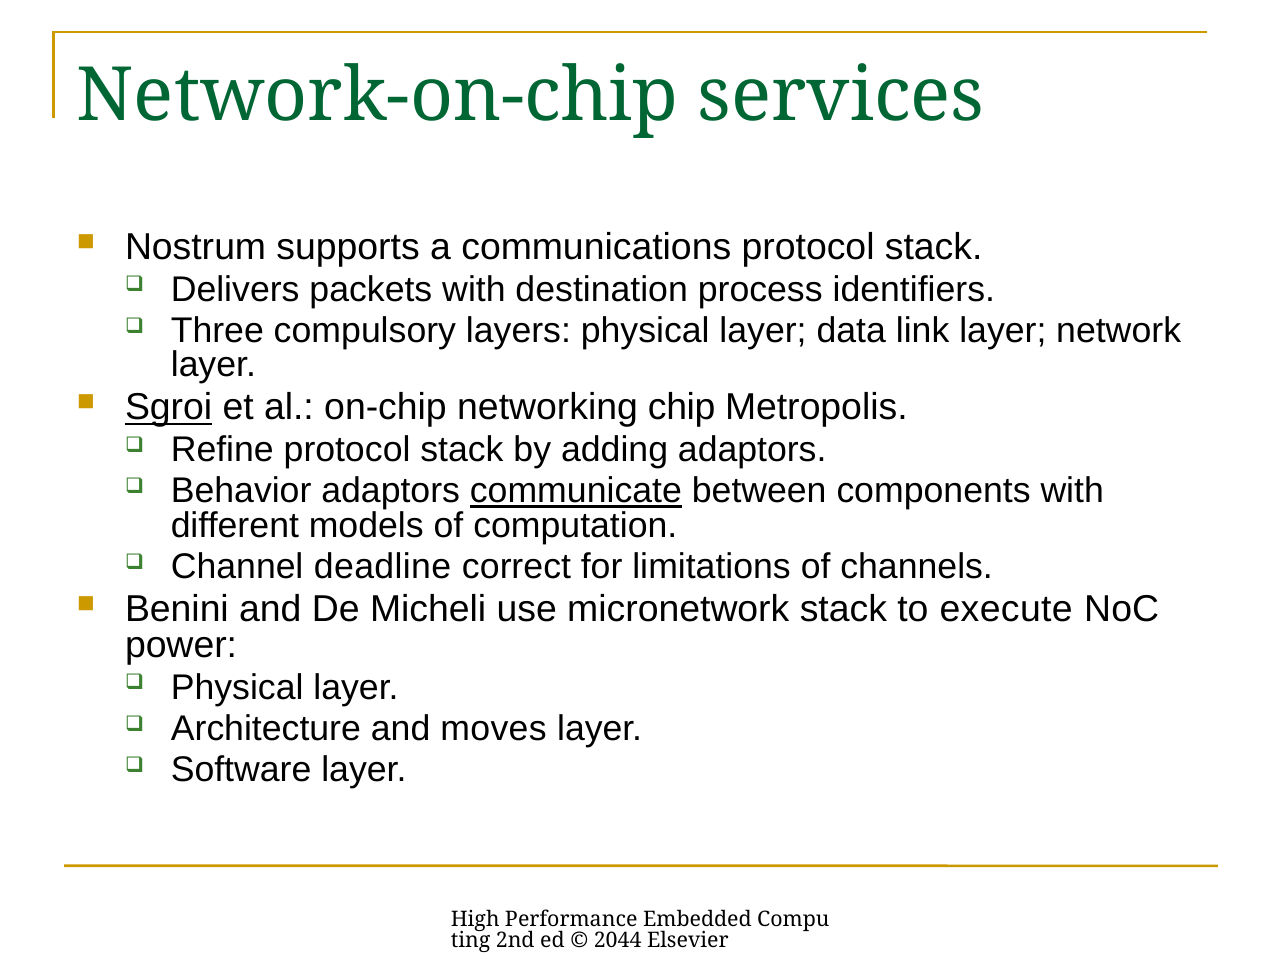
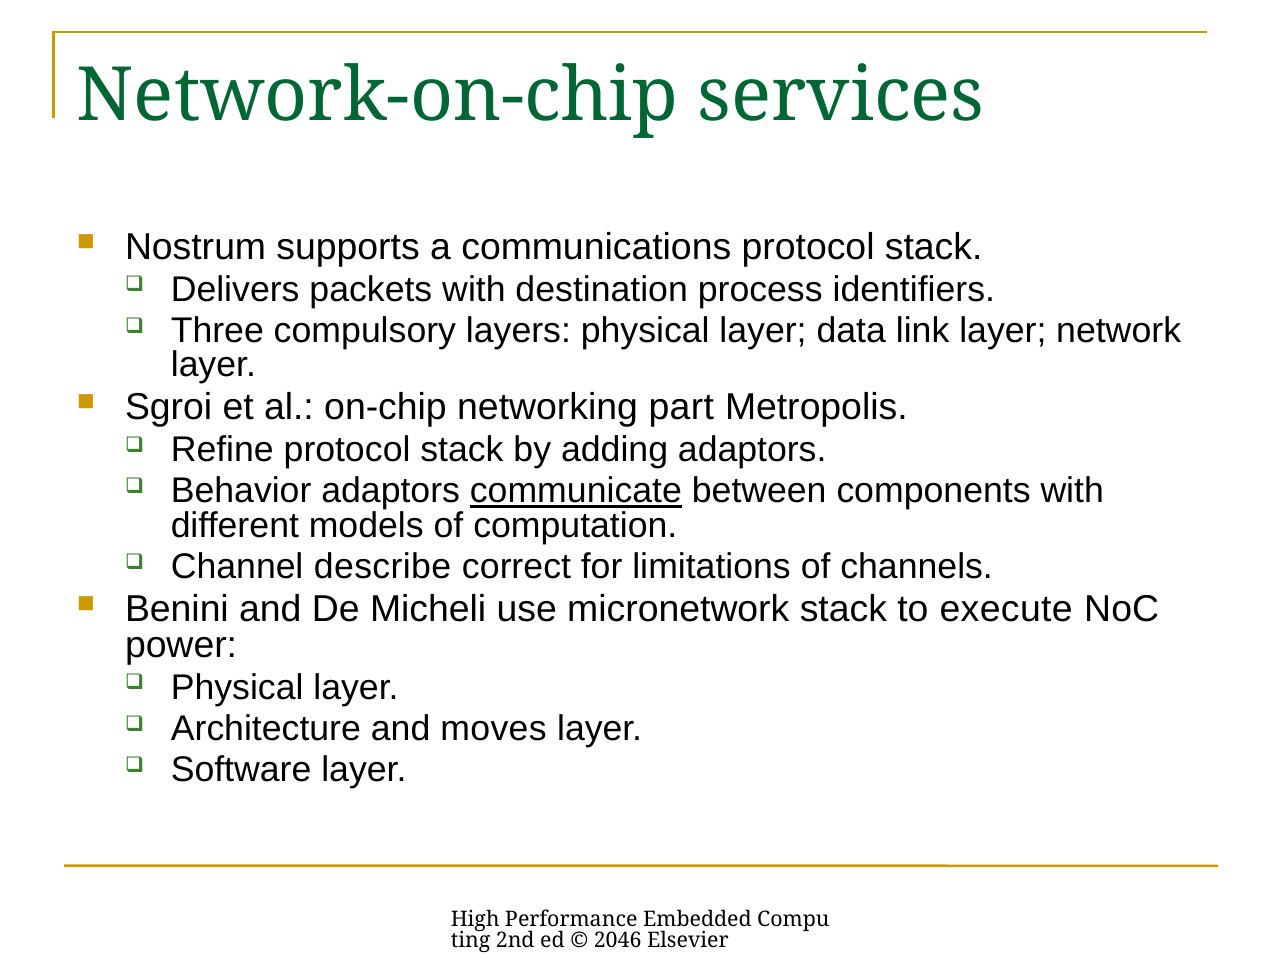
Sgroi underline: present -> none
chip: chip -> part
deadline: deadline -> describe
2044: 2044 -> 2046
